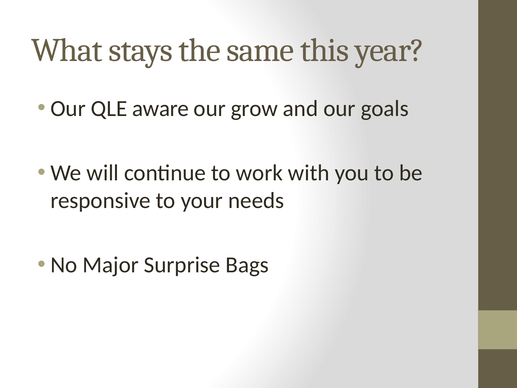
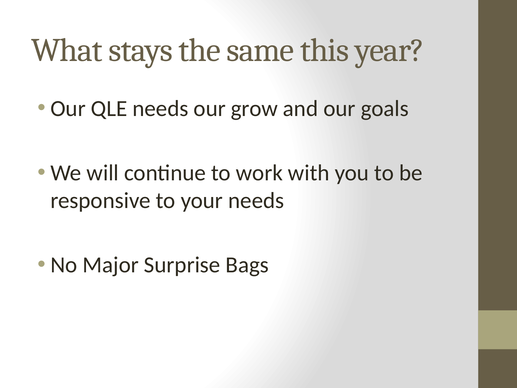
QLE aware: aware -> needs
